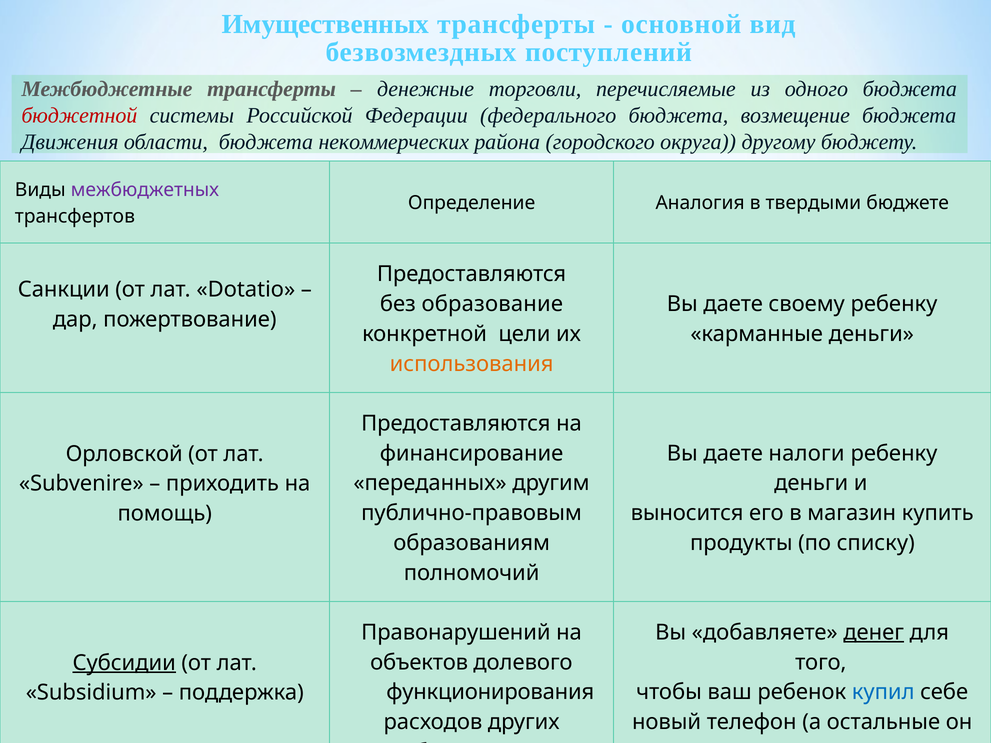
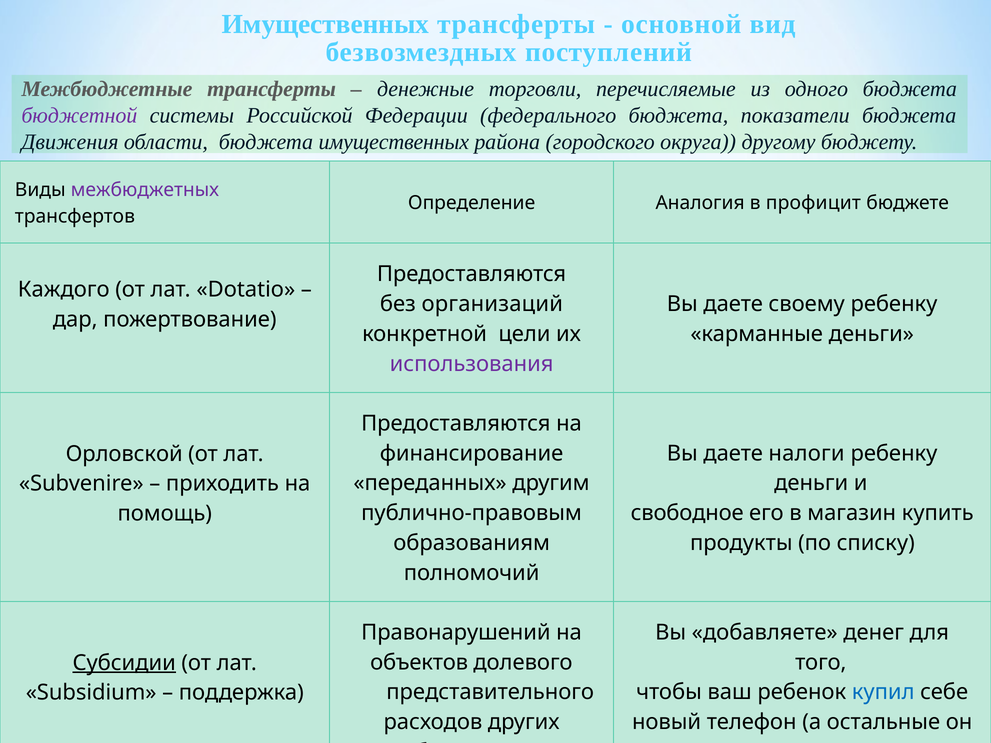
бюджетной colour: red -> purple
возмещение: возмещение -> показатели
бюджета некоммерческих: некоммерческих -> имущественных
твердыми: твердыми -> профицит
Санкции: Санкции -> Каждого
образование: образование -> организаций
использования colour: orange -> purple
выносится: выносится -> свободное
денег underline: present -> none
функционирования: функционирования -> представительного
